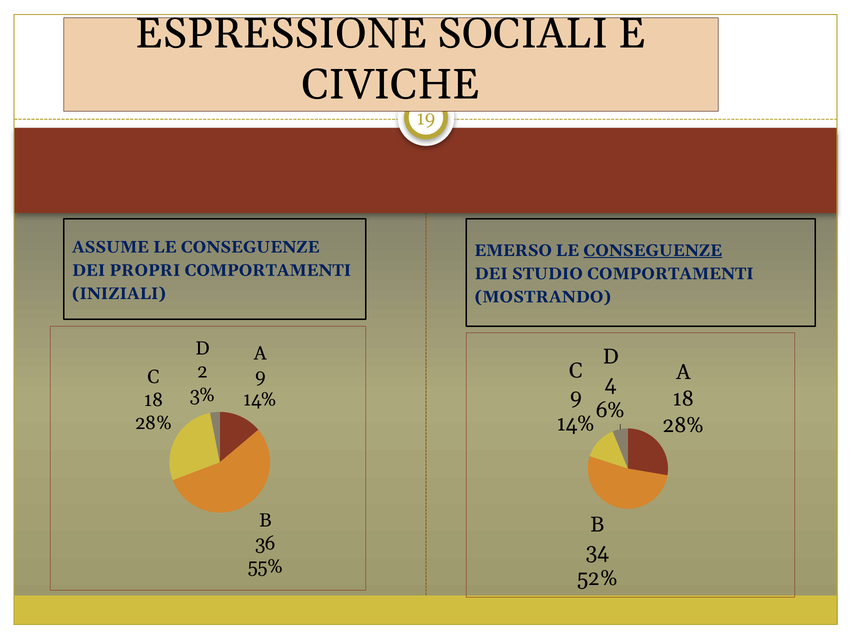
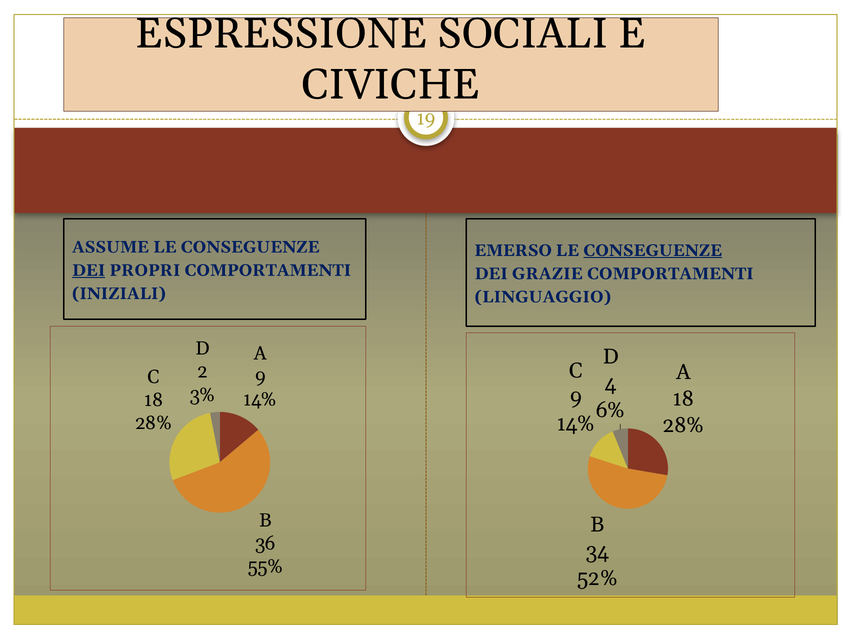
DEI at (89, 270) underline: none -> present
STUDIO: STUDIO -> GRAZIE
MOSTRANDO: MOSTRANDO -> LINGUAGGIO
